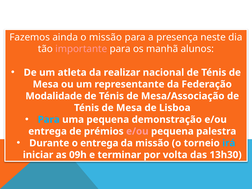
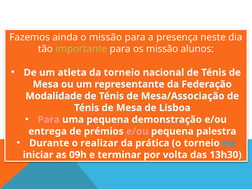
importante colour: pink -> light green
os manhã: manhã -> missão
da realizar: realizar -> torneio
Para at (49, 120) colour: light blue -> pink
o entrega: entrega -> realizar
da missão: missão -> prática
